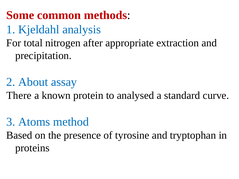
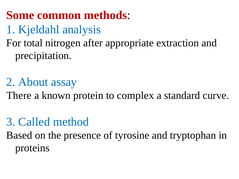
analysed: analysed -> complex
Atoms: Atoms -> Called
